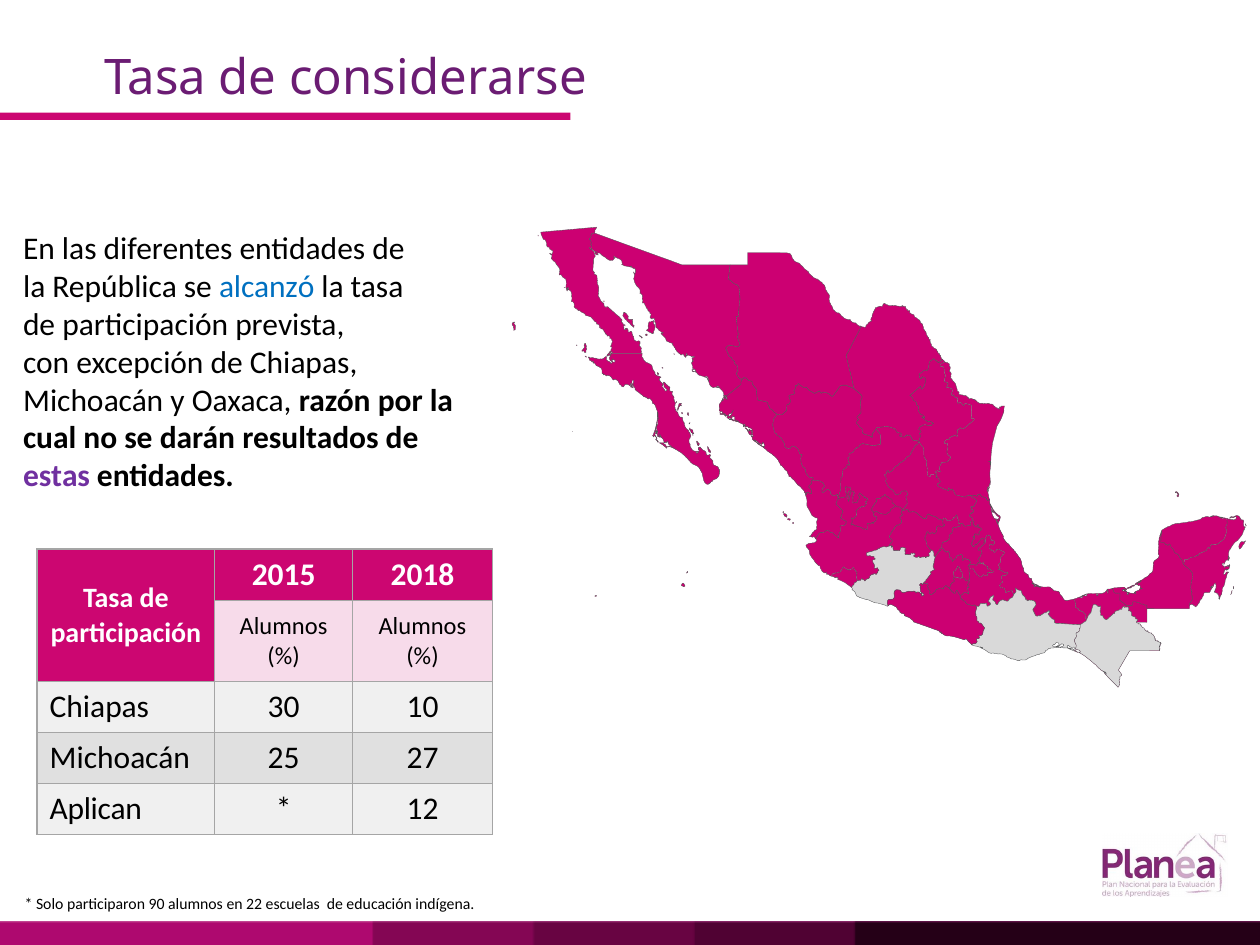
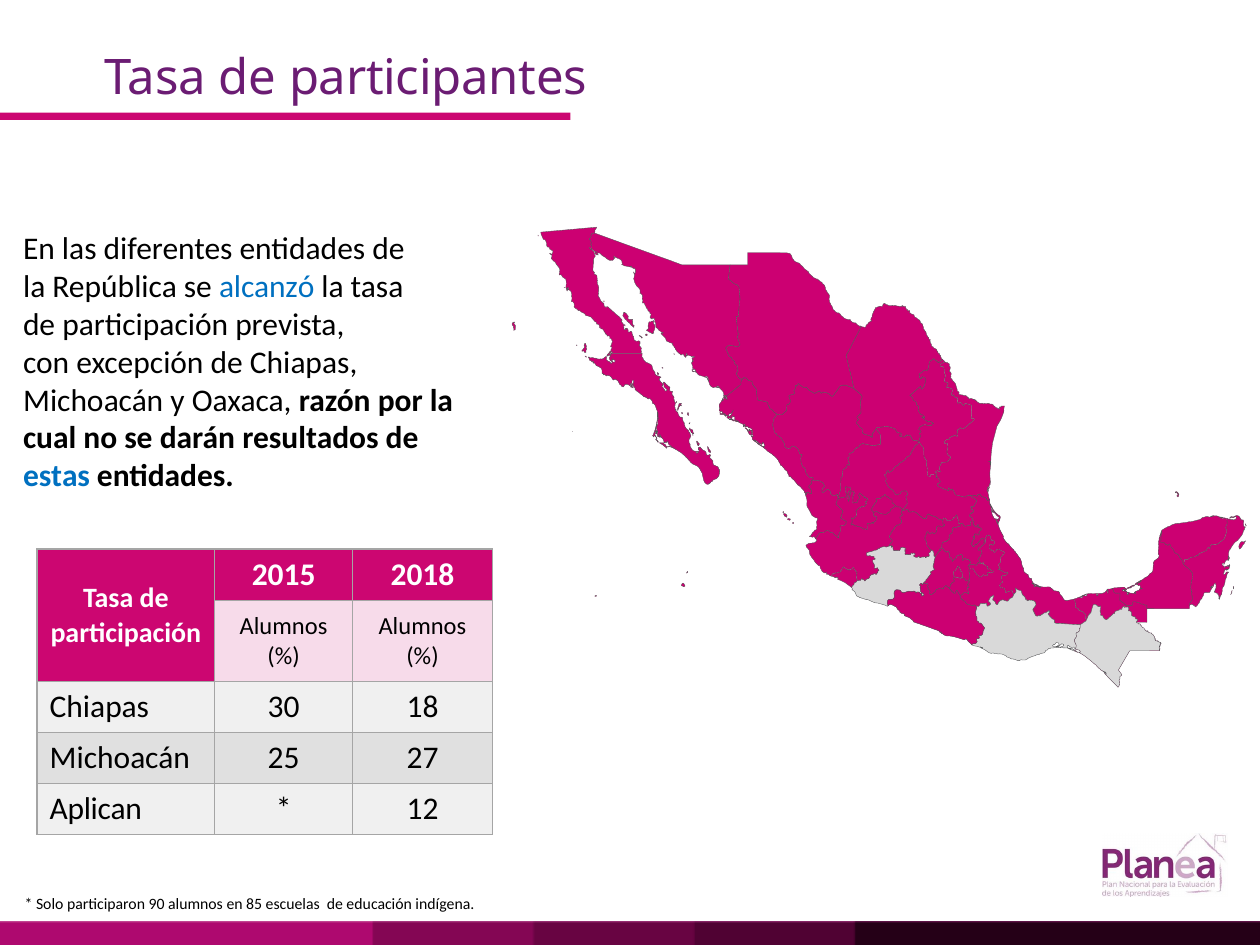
considerarse: considerarse -> participantes
estas colour: purple -> blue
10: 10 -> 18
22: 22 -> 85
